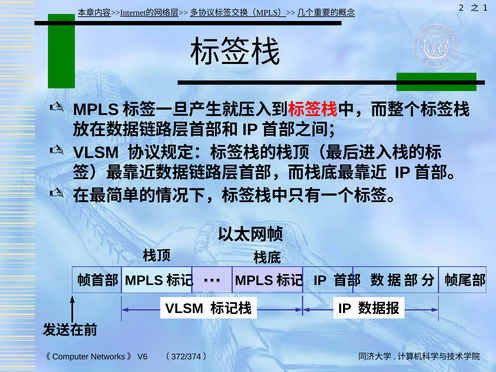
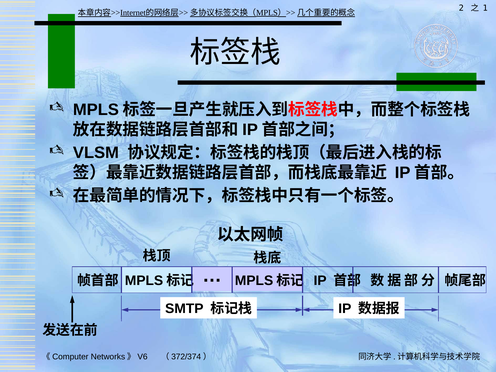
VLSM at (184, 309): VLSM -> SMTP
